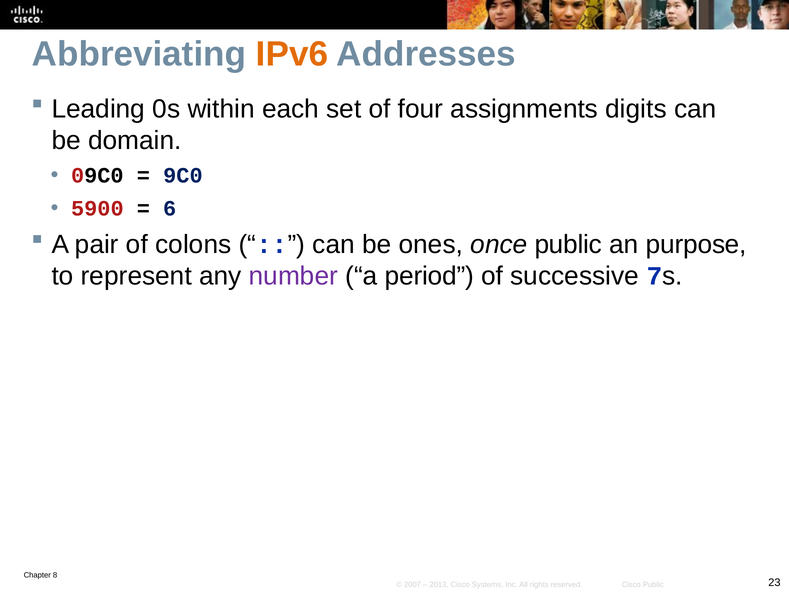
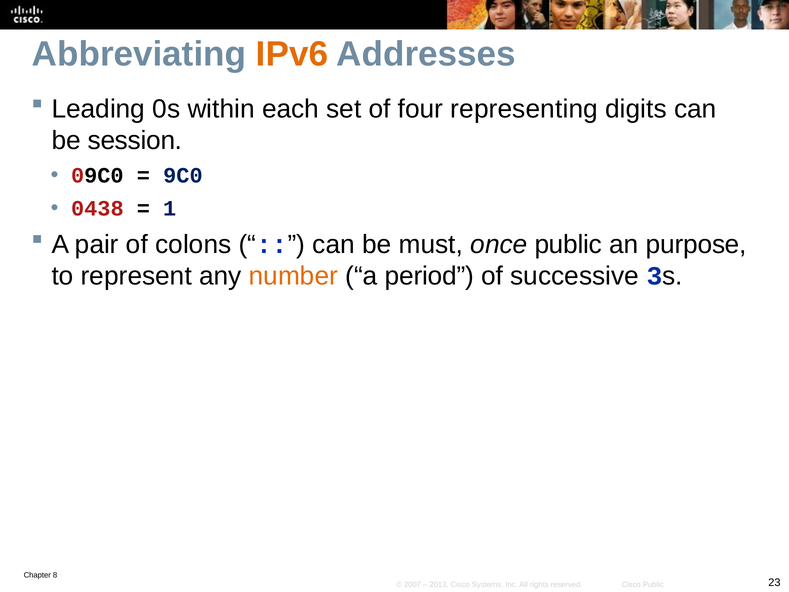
assignments: assignments -> representing
domain: domain -> session
5900: 5900 -> 0438
6: 6 -> 1
ones: ones -> must
number colour: purple -> orange
7: 7 -> 3
